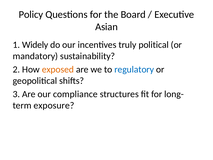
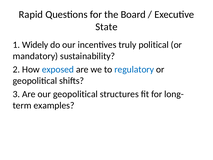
Policy: Policy -> Rapid
Asian: Asian -> State
exposed colour: orange -> blue
our compliance: compliance -> geopolitical
exposure: exposure -> examples
